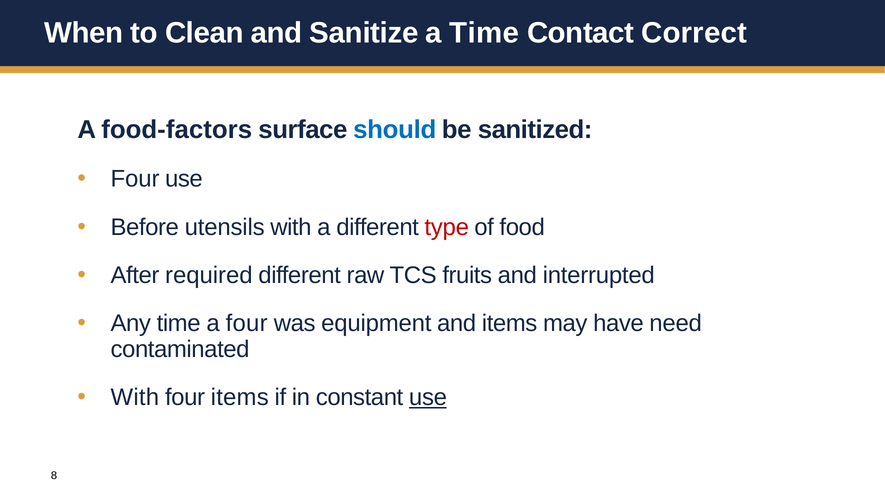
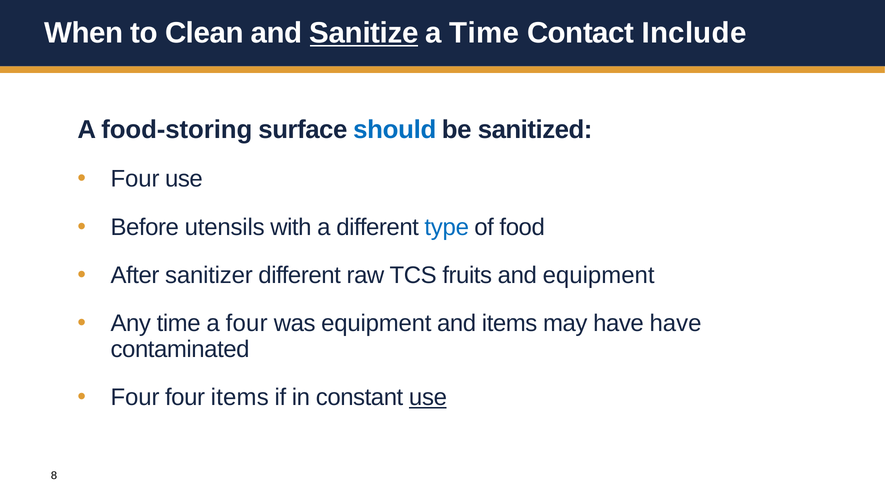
Sanitize underline: none -> present
Correct: Correct -> Include
food-factors: food-factors -> food-storing
type colour: red -> blue
required: required -> sanitizer
and interrupted: interrupted -> equipment
have need: need -> have
With at (135, 397): With -> Four
